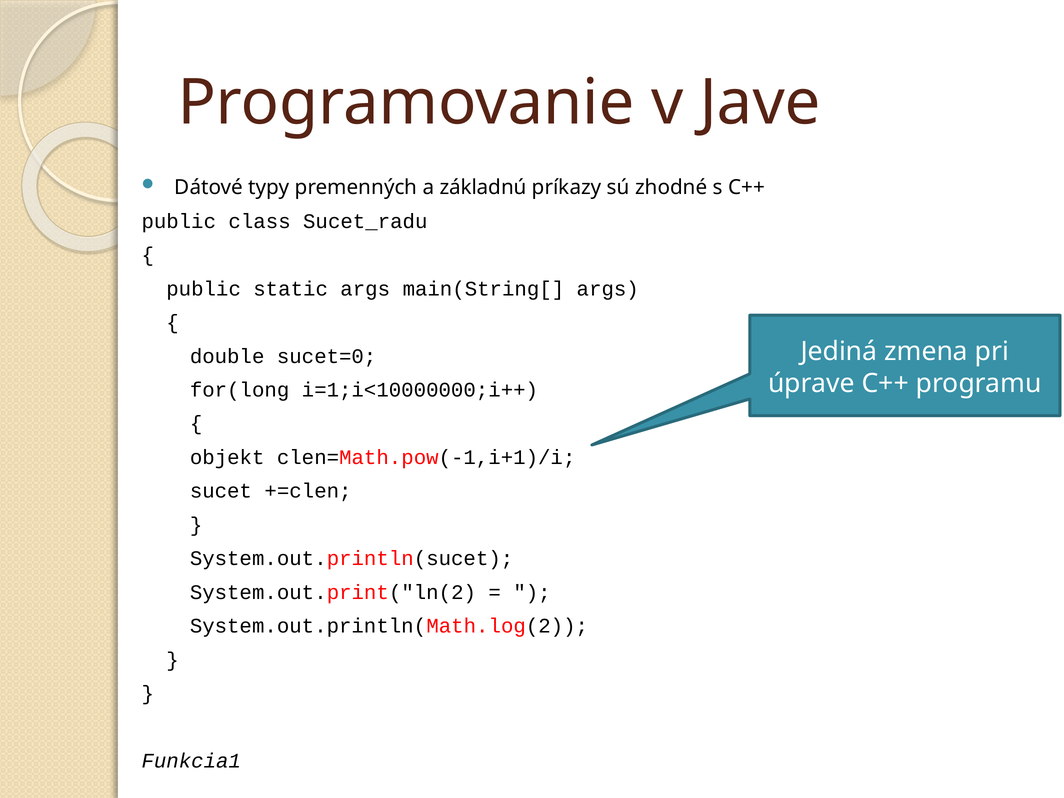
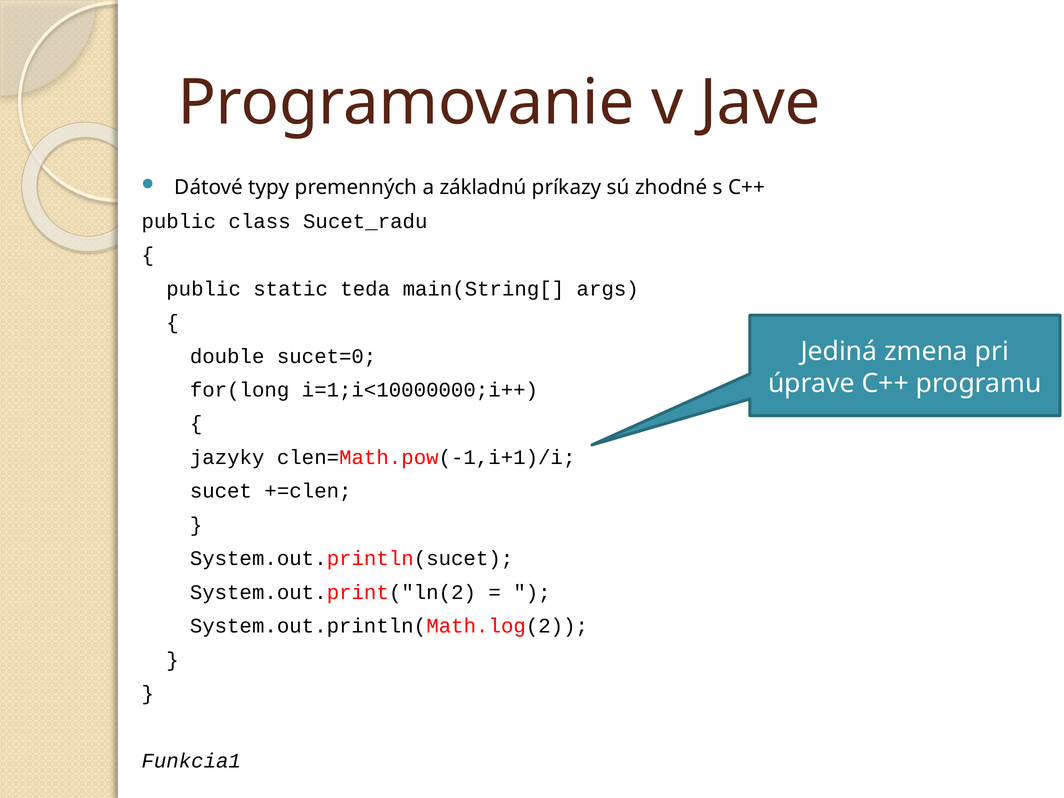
static args: args -> teda
objekt: objekt -> jazyky
